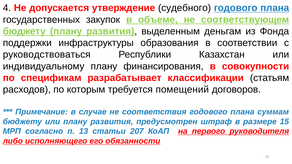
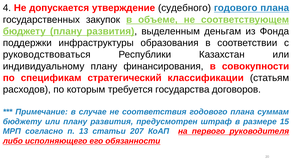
разрабатывает: разрабатывает -> стратегический
помещений: помещений -> государства
